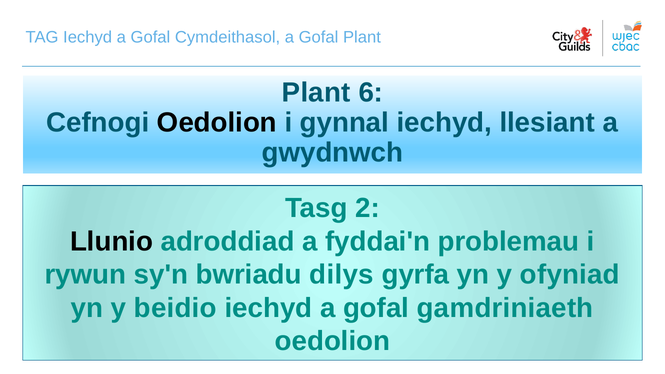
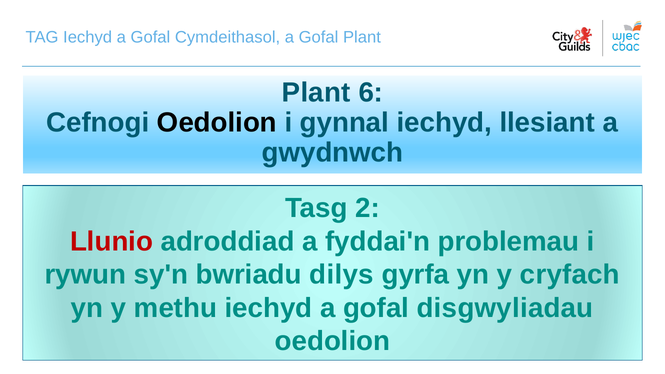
Llunio colour: black -> red
ofyniad: ofyniad -> cryfach
beidio: beidio -> methu
gamdriniaeth: gamdriniaeth -> disgwyliadau
